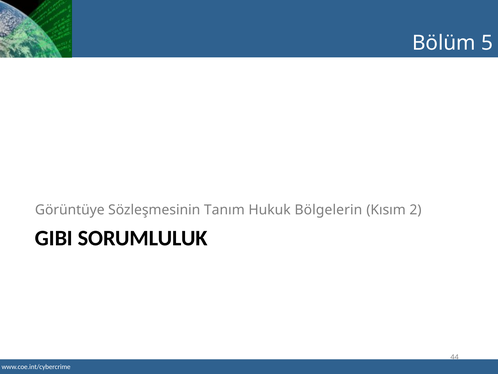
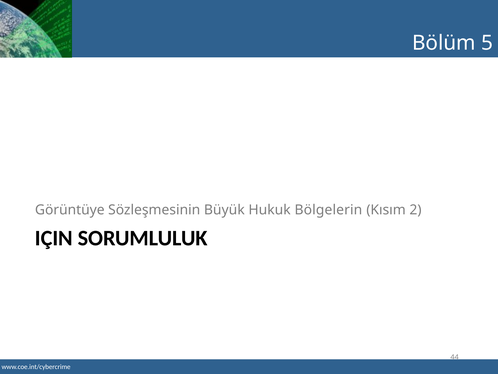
Tanım: Tanım -> Büyük
GIBI: GIBI -> IÇIN
